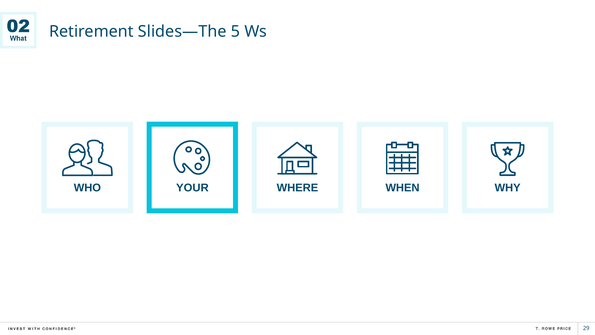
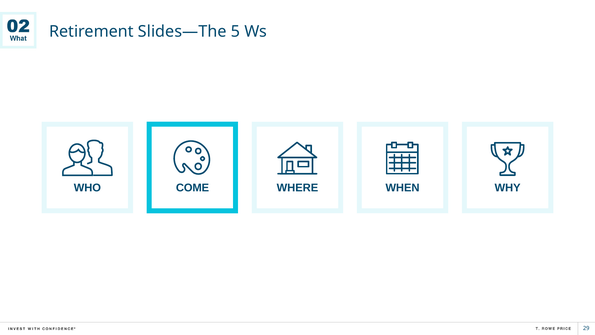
YOUR: YOUR -> COME
